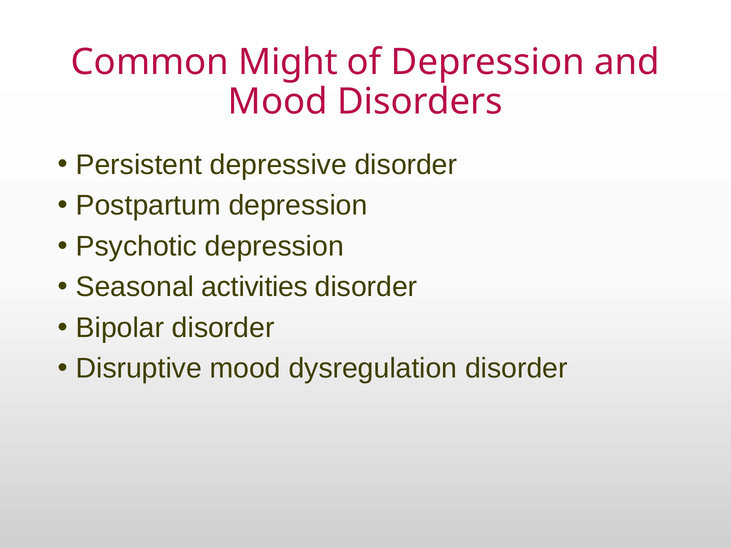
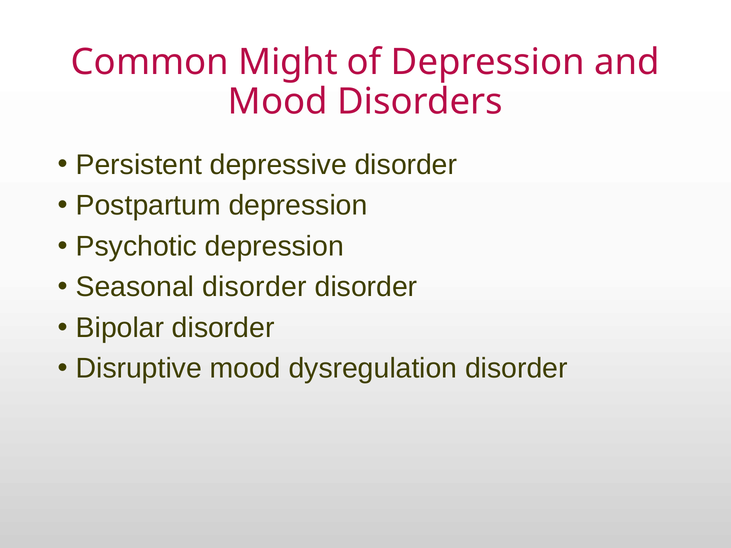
Seasonal activities: activities -> disorder
